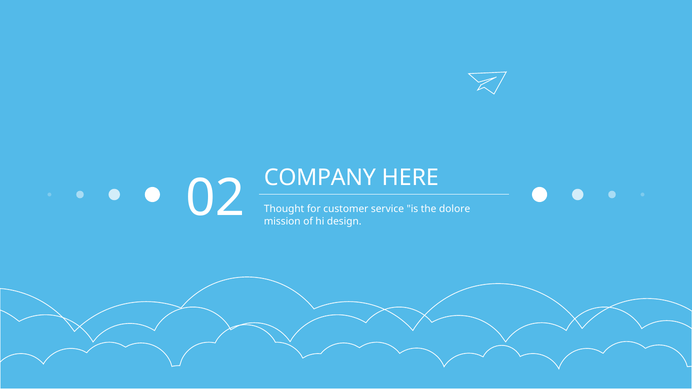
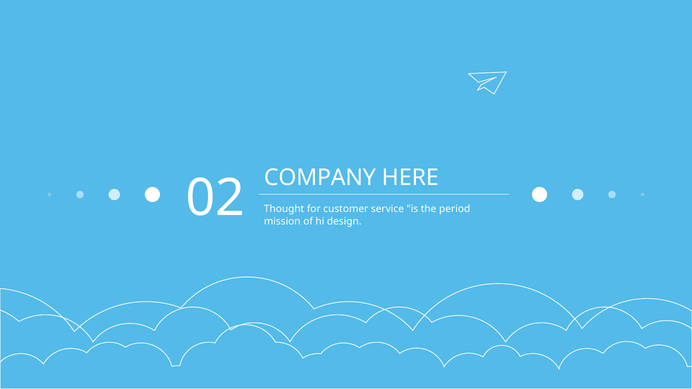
dolore: dolore -> period
